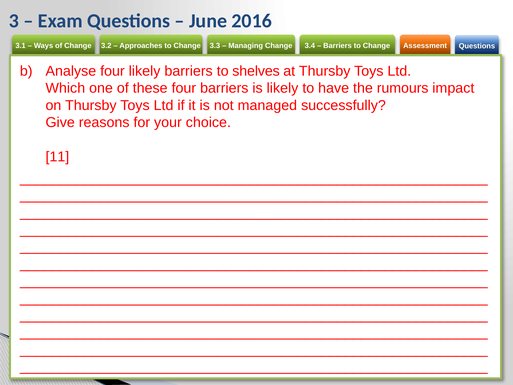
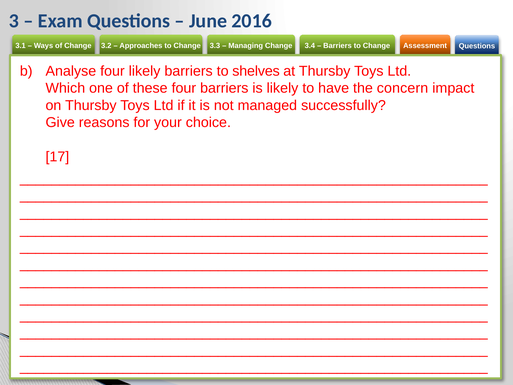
rumours: rumours -> concern
11: 11 -> 17
